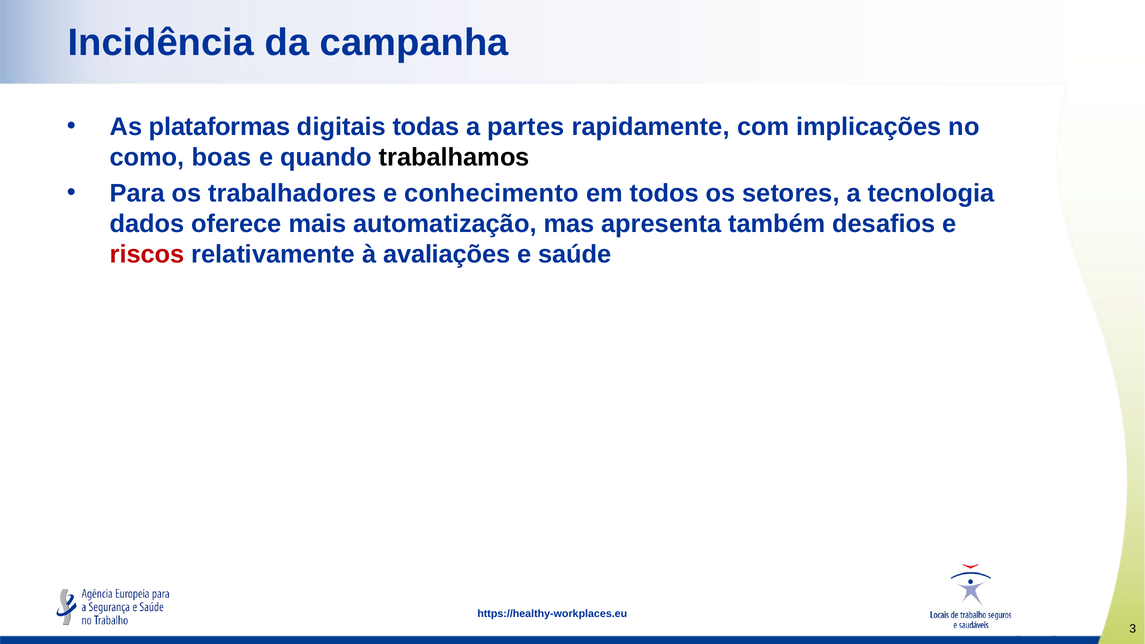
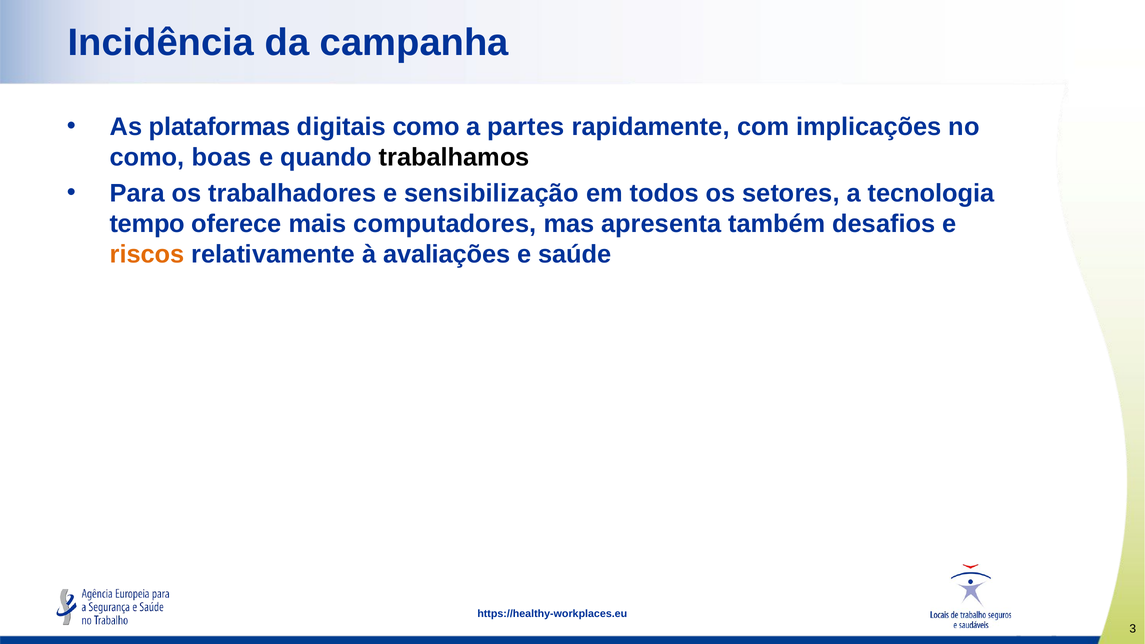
digitais todas: todas -> como
conhecimento: conhecimento -> sensibilização
dados: dados -> tempo
automatização: automatização -> computadores
riscos colour: red -> orange
